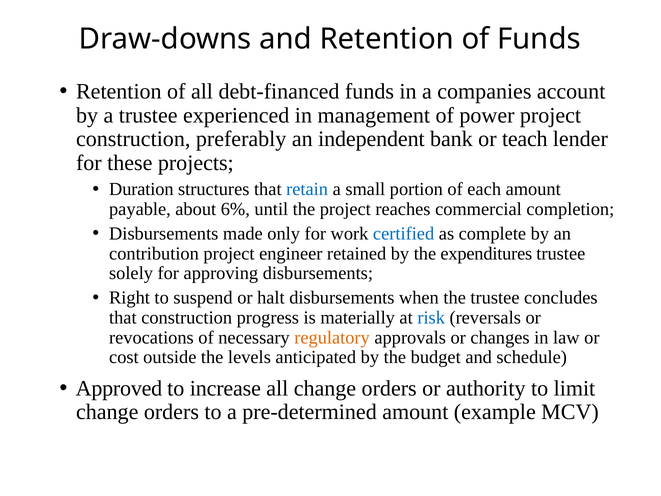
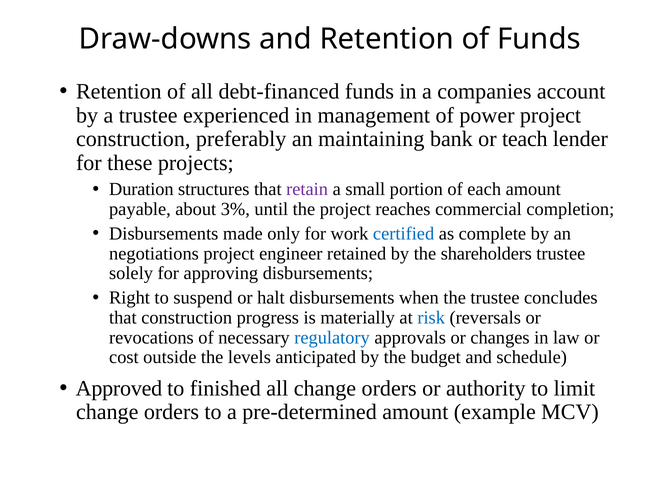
independent: independent -> maintaining
retain colour: blue -> purple
6%: 6% -> 3%
contribution: contribution -> negotiations
expenditures: expenditures -> shareholders
regulatory colour: orange -> blue
increase: increase -> finished
